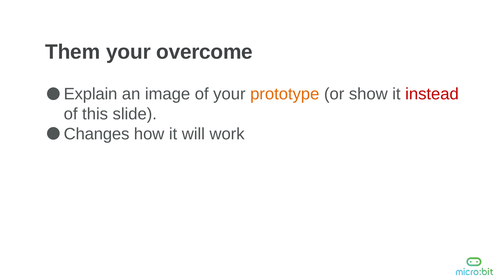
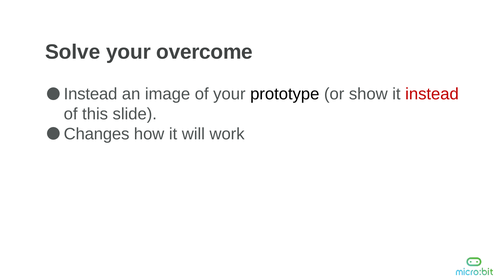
Them: Them -> Solve
Explain at (91, 94): Explain -> Instead
prototype colour: orange -> black
